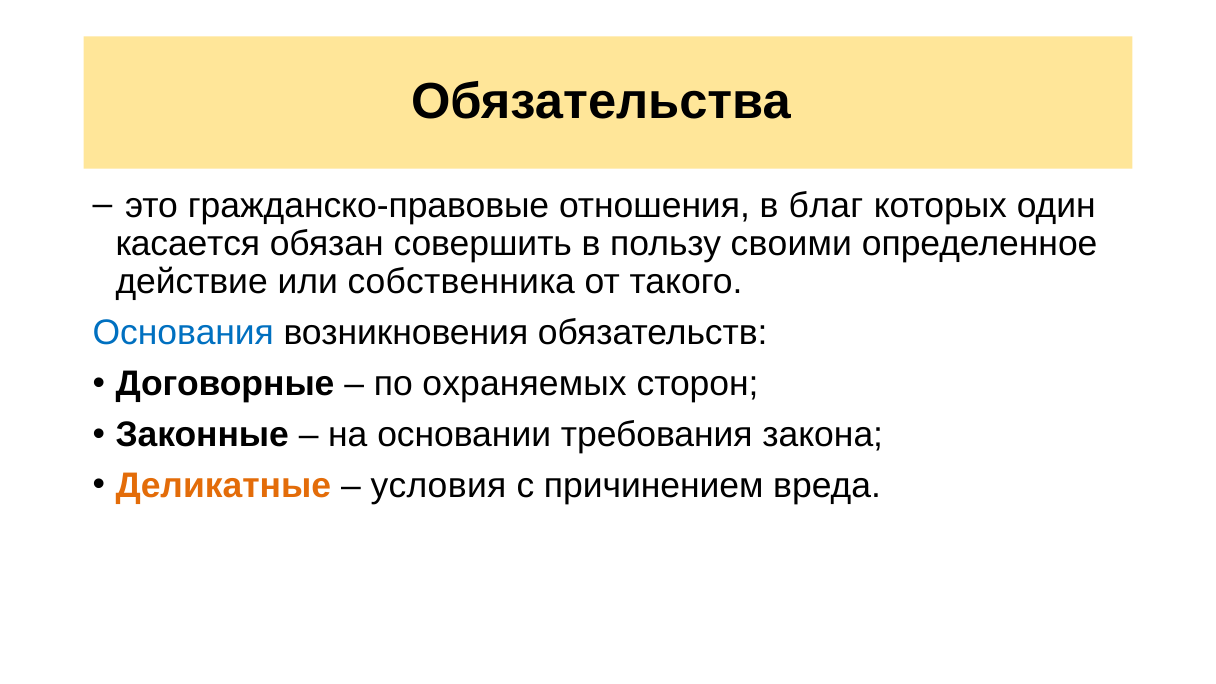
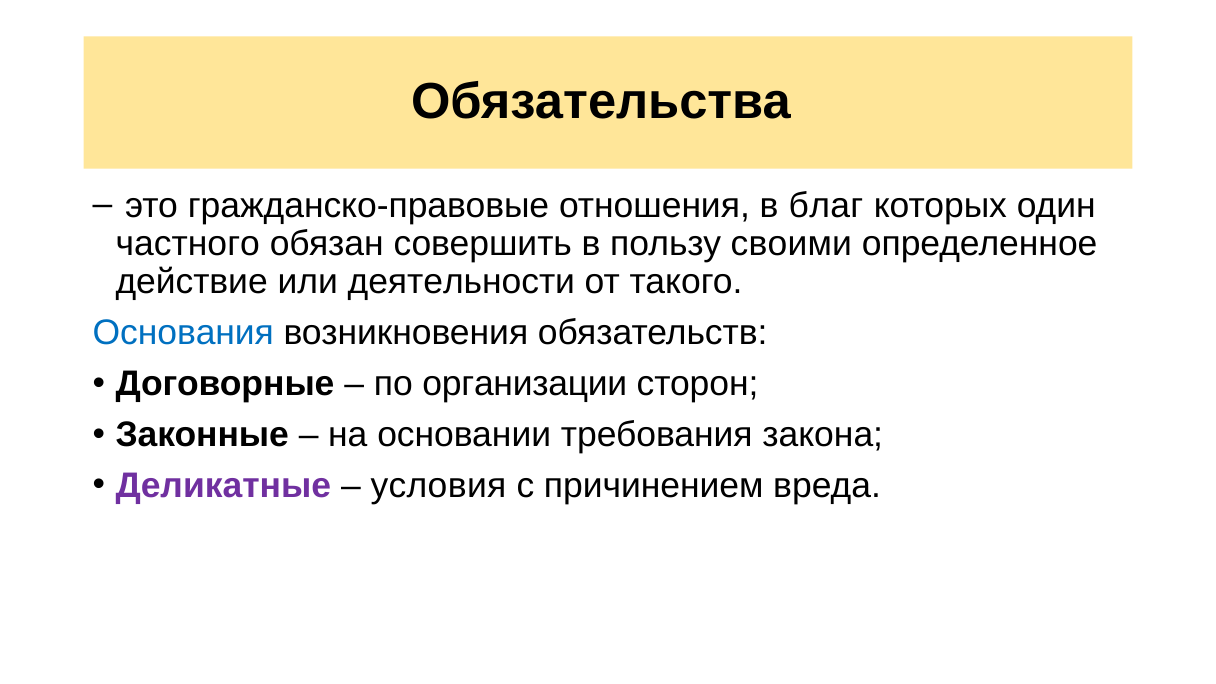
касается: касается -> частного
собственника: собственника -> деятельности
охраняемых: охраняемых -> организации
Деликатные colour: orange -> purple
